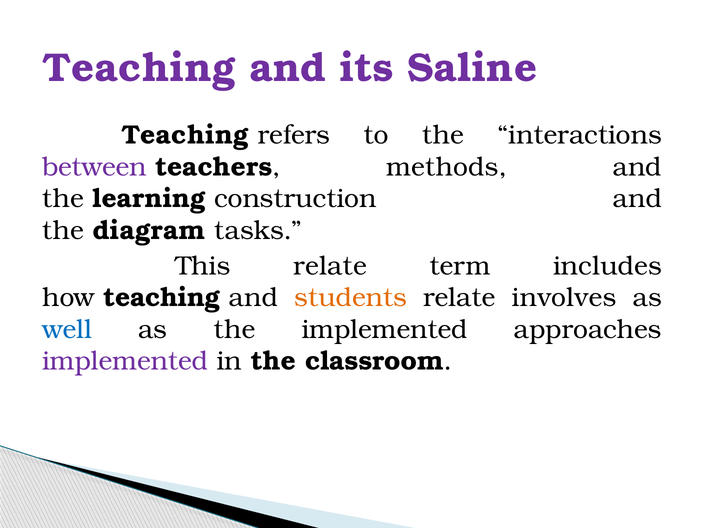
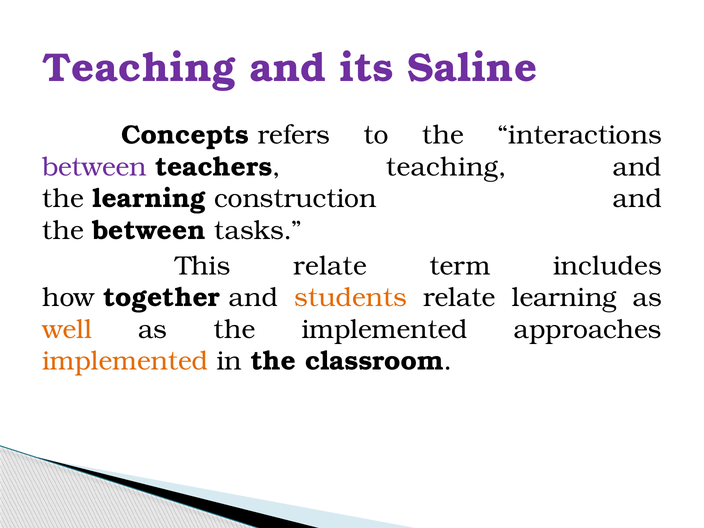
Teaching at (185, 135): Teaching -> Concepts
teachers methods: methods -> teaching
the diagram: diagram -> between
how teaching: teaching -> together
relate involves: involves -> learning
well colour: blue -> orange
implemented at (125, 361) colour: purple -> orange
